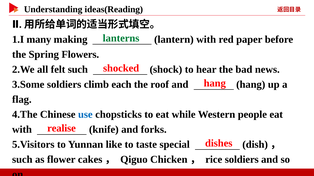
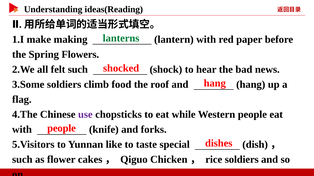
many: many -> make
each: each -> food
use colour: blue -> purple
realise at (62, 129): realise -> people
